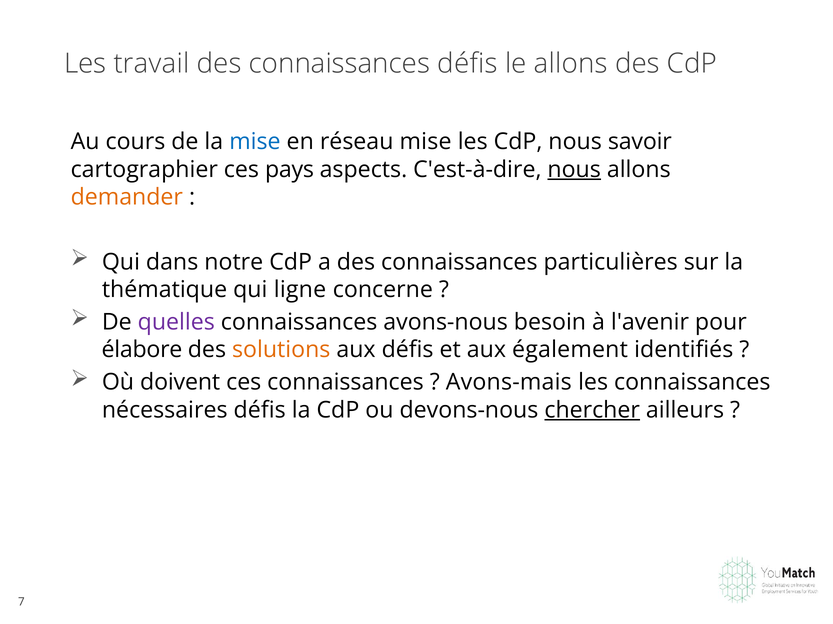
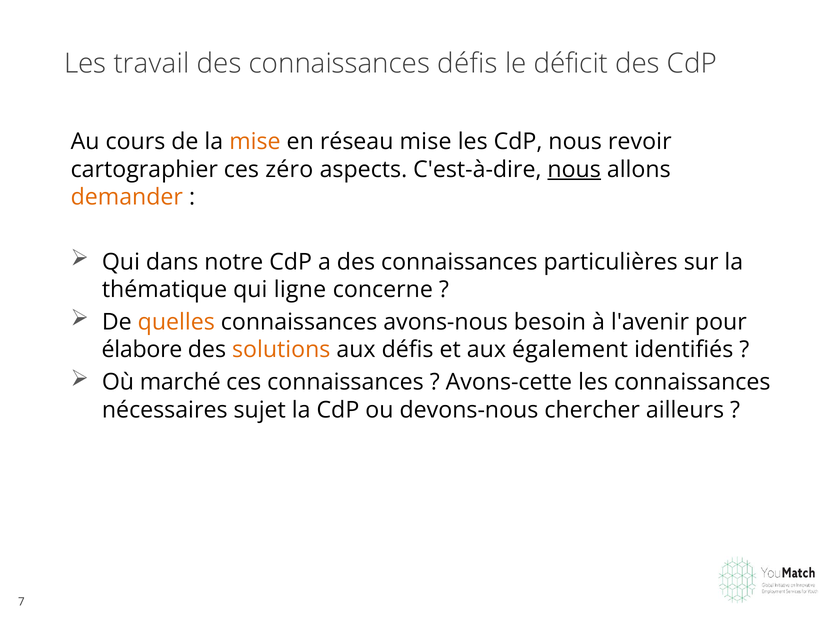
le allons: allons -> déficit
mise at (255, 142) colour: blue -> orange
savoir: savoir -> revoir
pays: pays -> zéro
quelles colour: purple -> orange
doivent: doivent -> marché
Avons-mais: Avons-mais -> Avons-cette
nécessaires défis: défis -> sujet
chercher underline: present -> none
